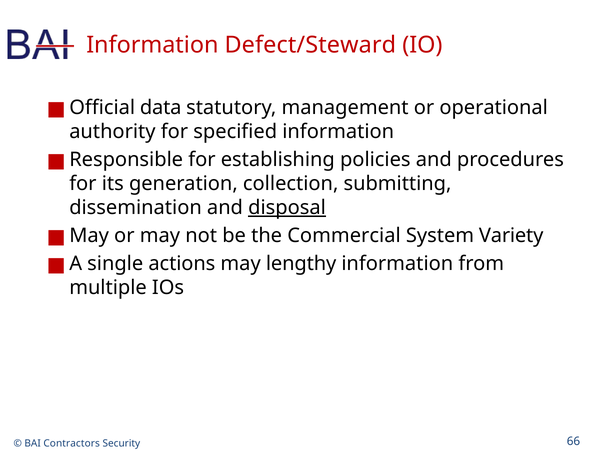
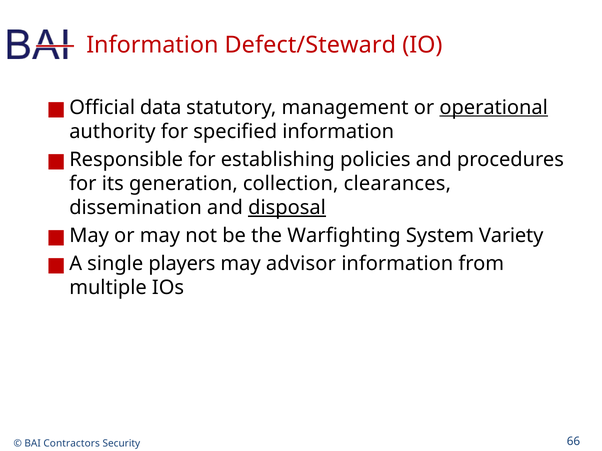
operational underline: none -> present
submitting: submitting -> clearances
Commercial: Commercial -> Warfighting
actions: actions -> players
lengthy: lengthy -> advisor
